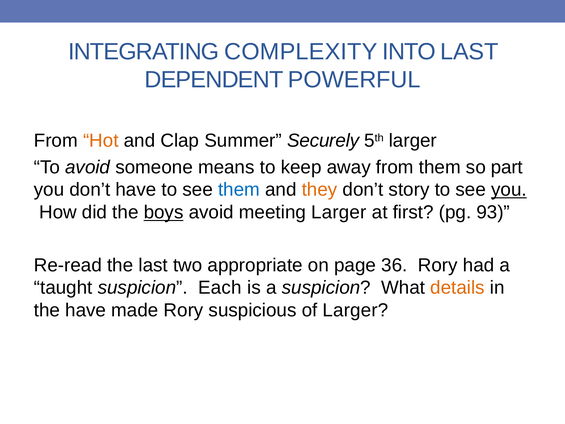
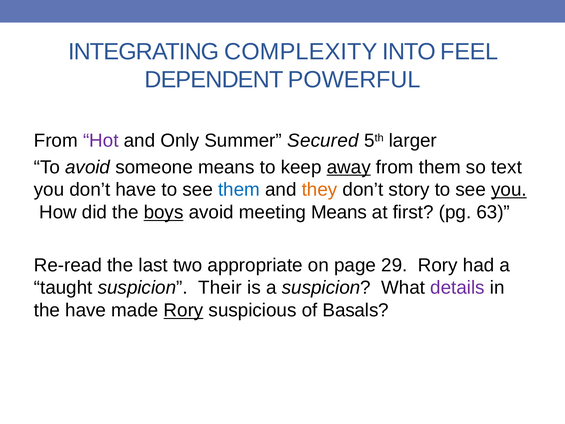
INTO LAST: LAST -> FEEL
Hot colour: orange -> purple
Clap: Clap -> Only
Securely: Securely -> Secured
away underline: none -> present
part: part -> text
meeting Larger: Larger -> Means
93: 93 -> 63
36: 36 -> 29
Each: Each -> Their
details colour: orange -> purple
Rory at (183, 310) underline: none -> present
of Larger: Larger -> Basals
